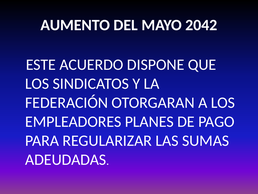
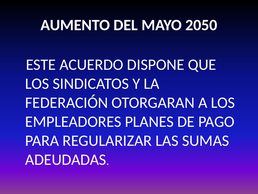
2042: 2042 -> 2050
